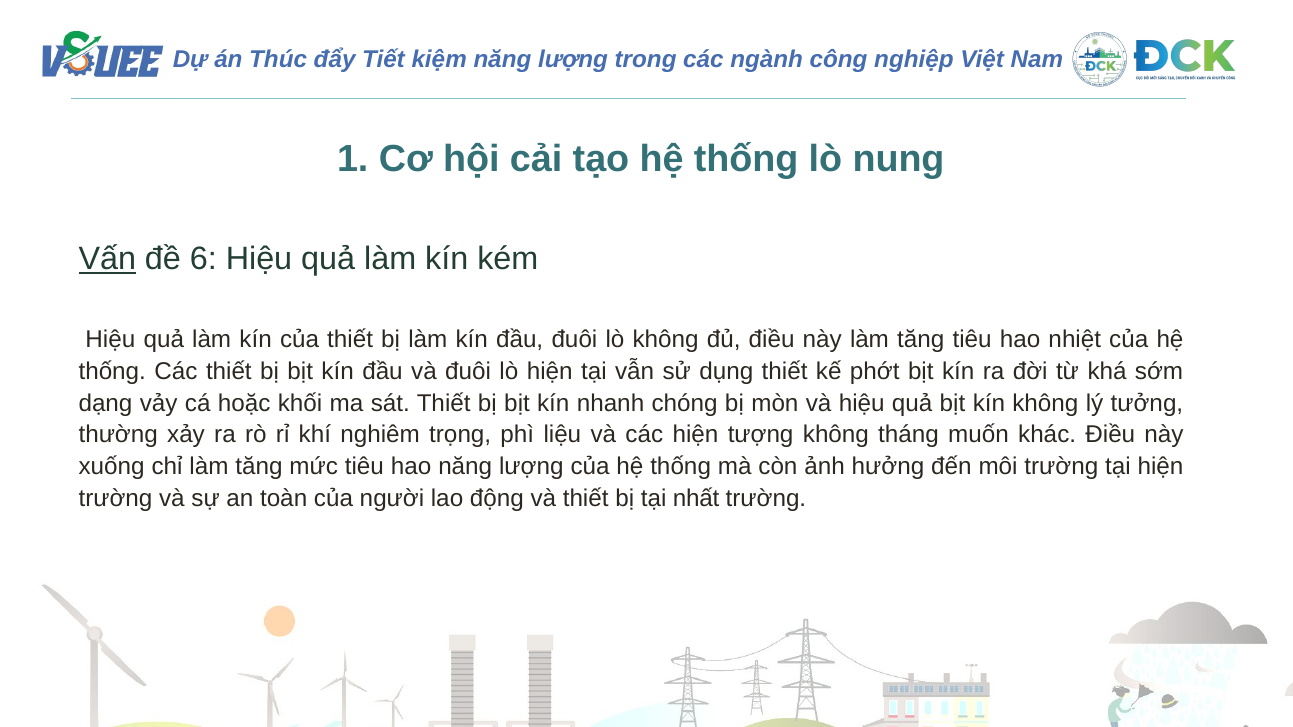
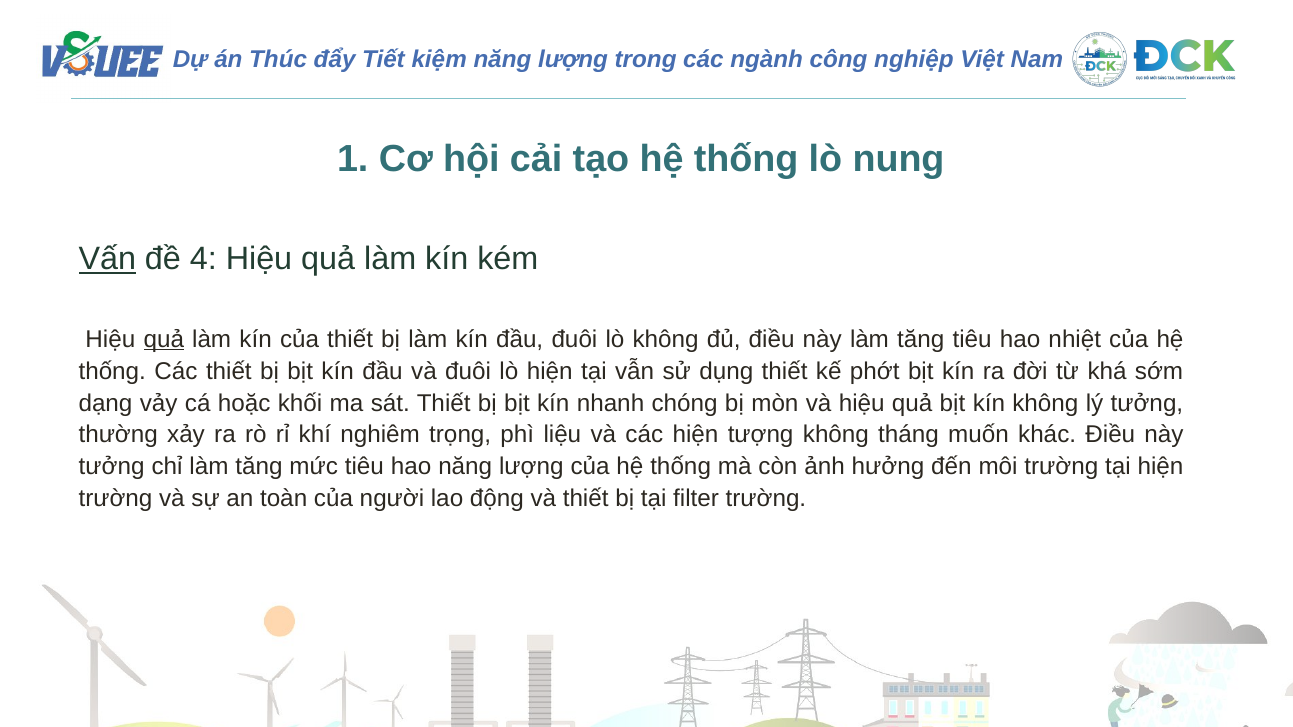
6: 6 -> 4
quả at (164, 339) underline: none -> present
xuống at (112, 467): xuống -> tưởng
nhất: nhất -> filter
